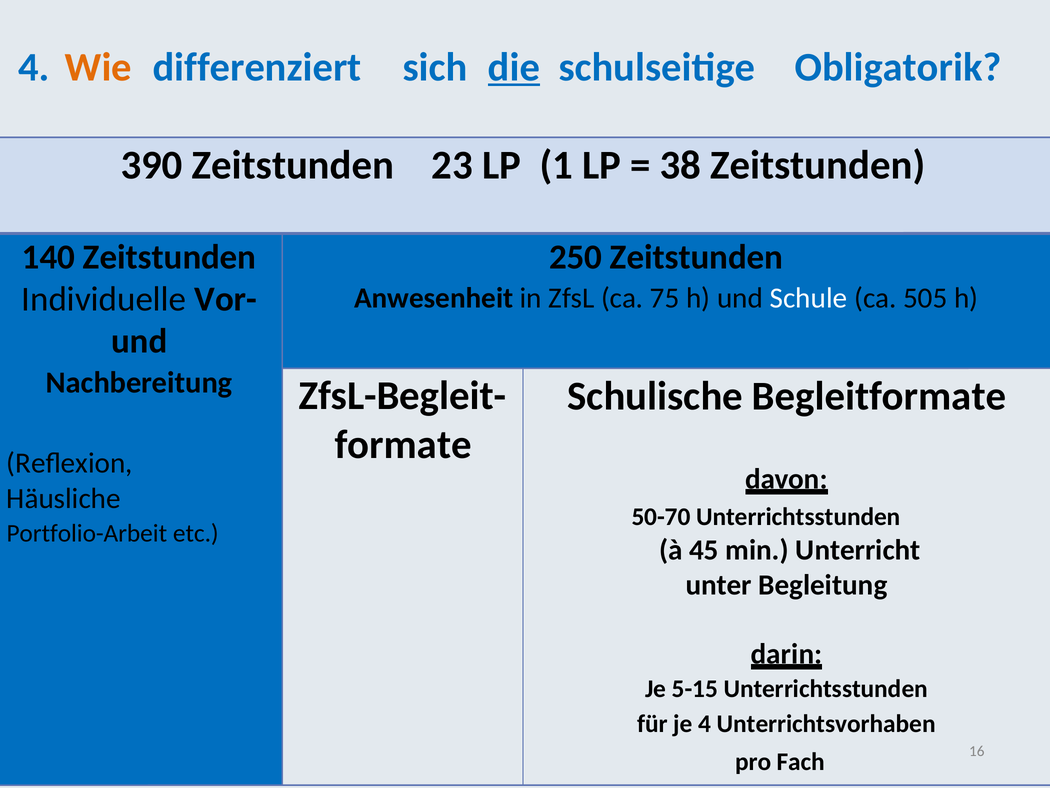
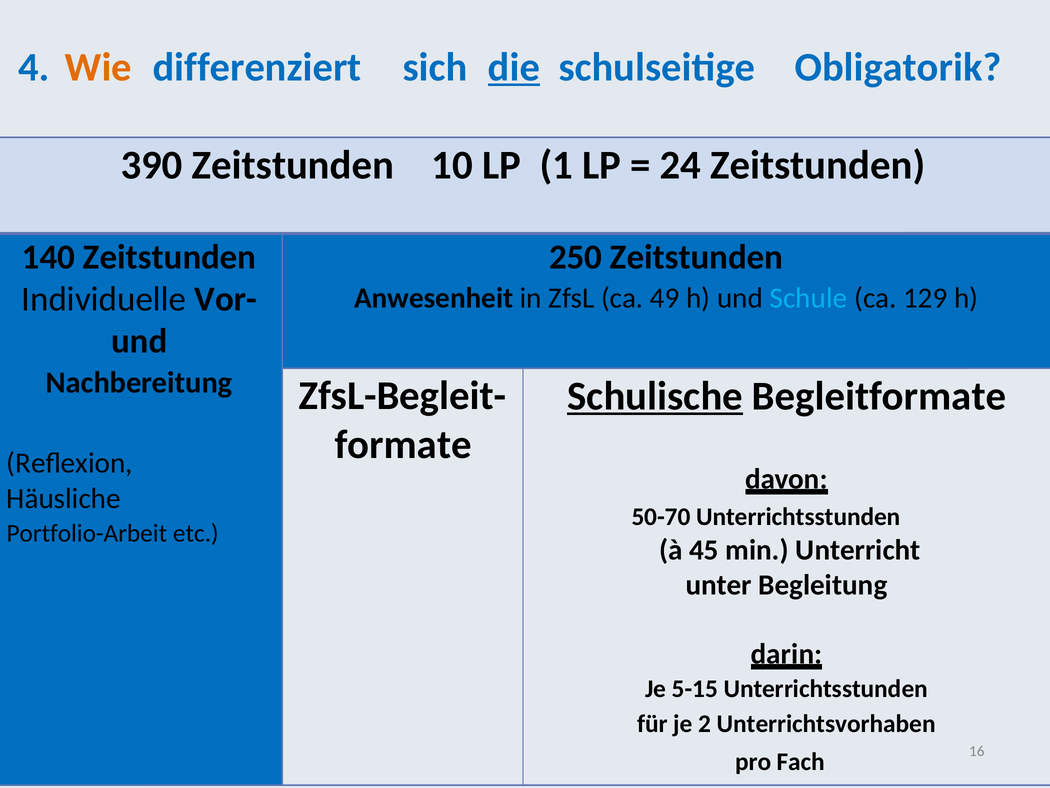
23: 23 -> 10
38: 38 -> 24
75: 75 -> 49
Schule colour: white -> light blue
505: 505 -> 129
Schulische underline: none -> present
je 4: 4 -> 2
